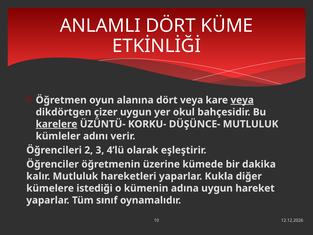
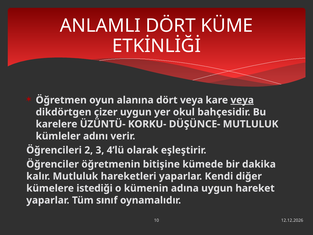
karelere underline: present -> none
üzerine: üzerine -> bitişine
Kukla: Kukla -> Kendi
